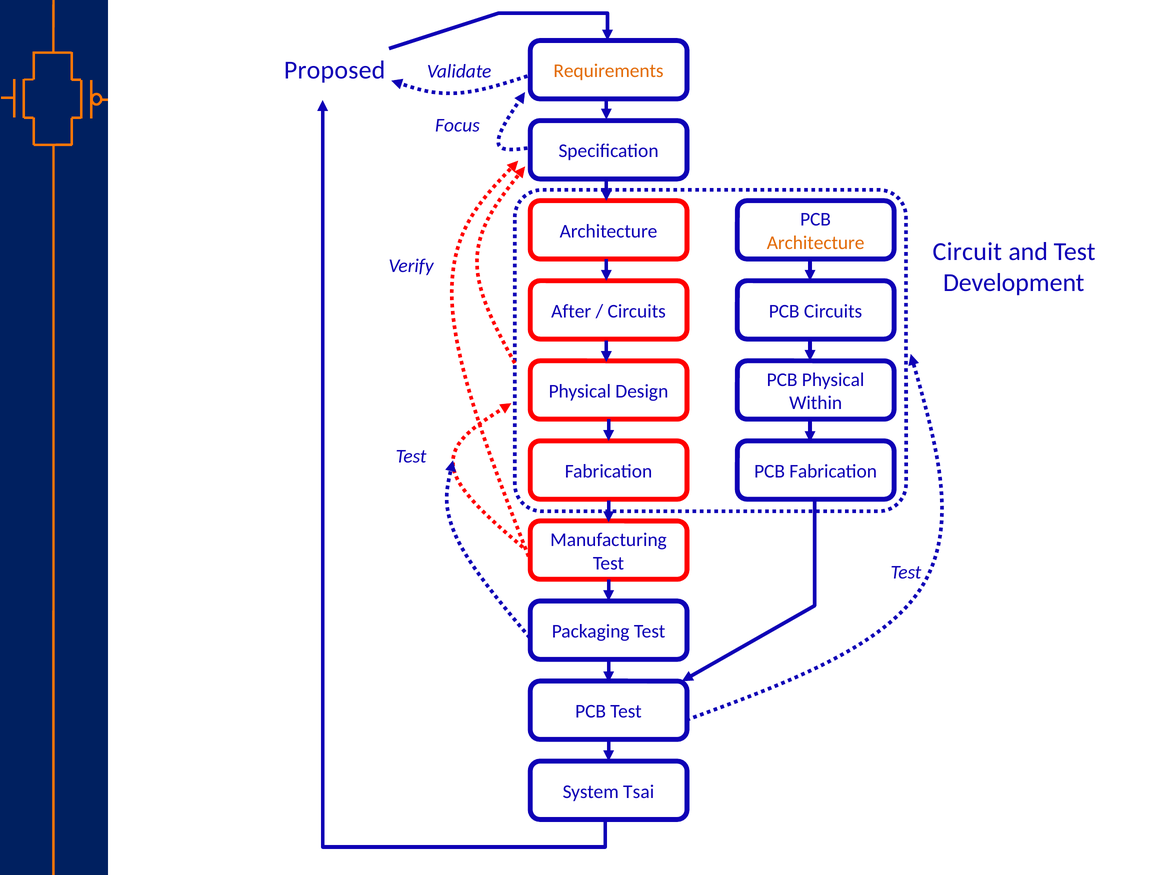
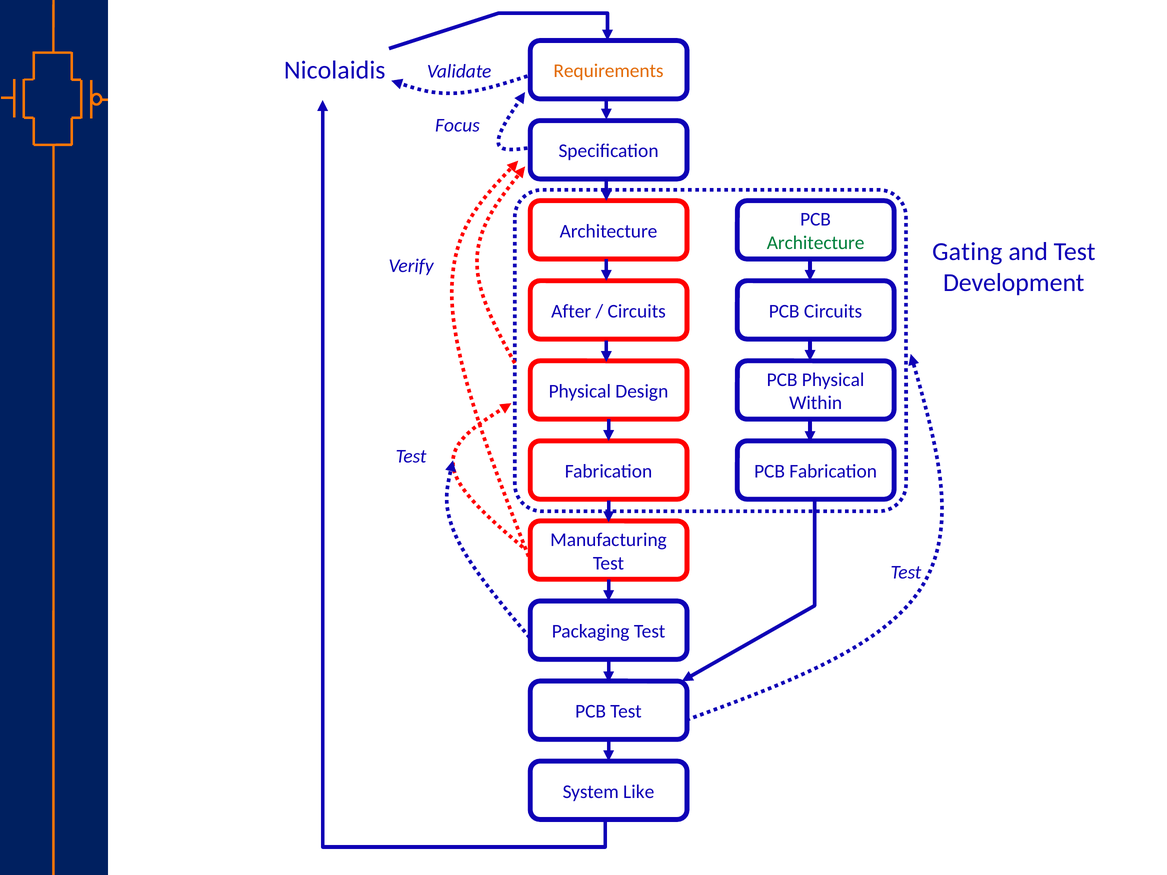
Proposed: Proposed -> Nicolaidis
Architecture at (816, 243) colour: orange -> green
Circuit: Circuit -> Gating
Tsai: Tsai -> Like
